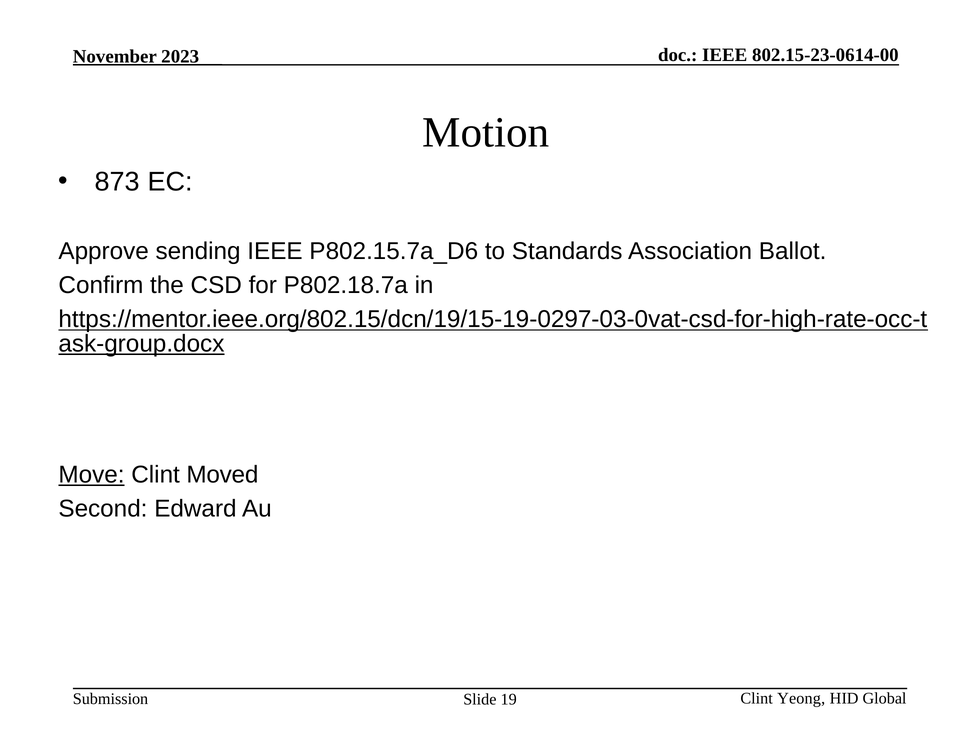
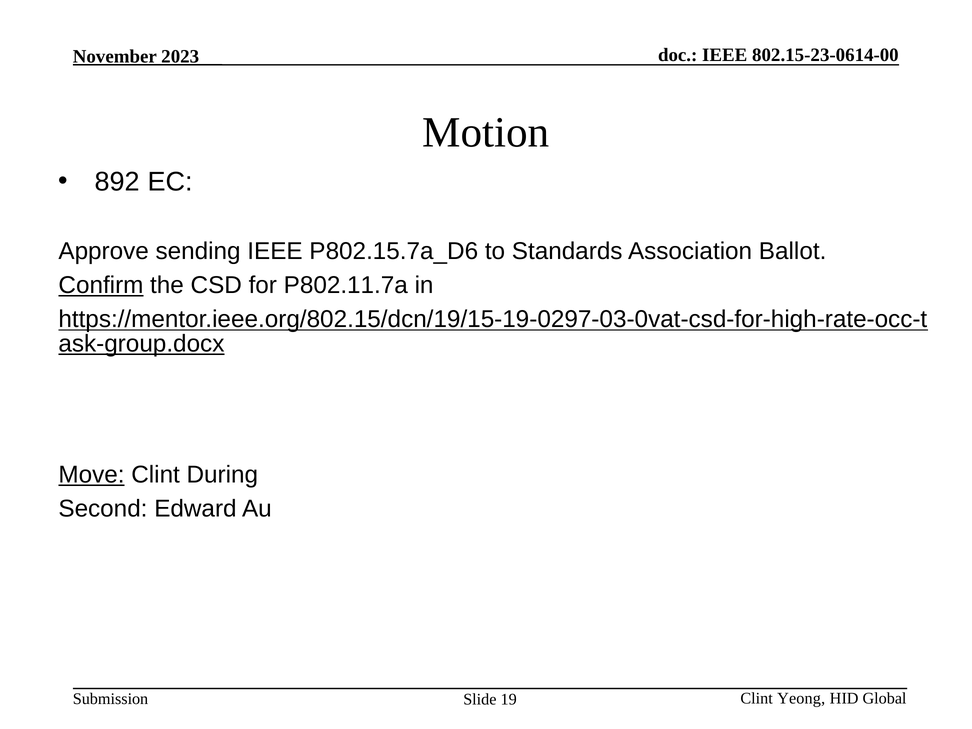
873: 873 -> 892
Confirm underline: none -> present
P802.18.7a: P802.18.7a -> P802.11.7a
Moved: Moved -> During
